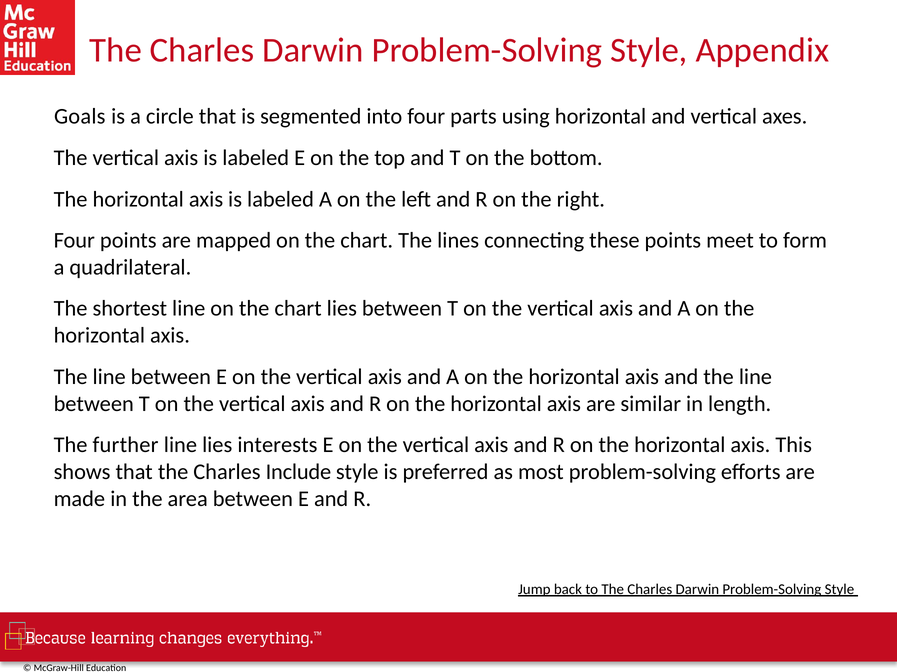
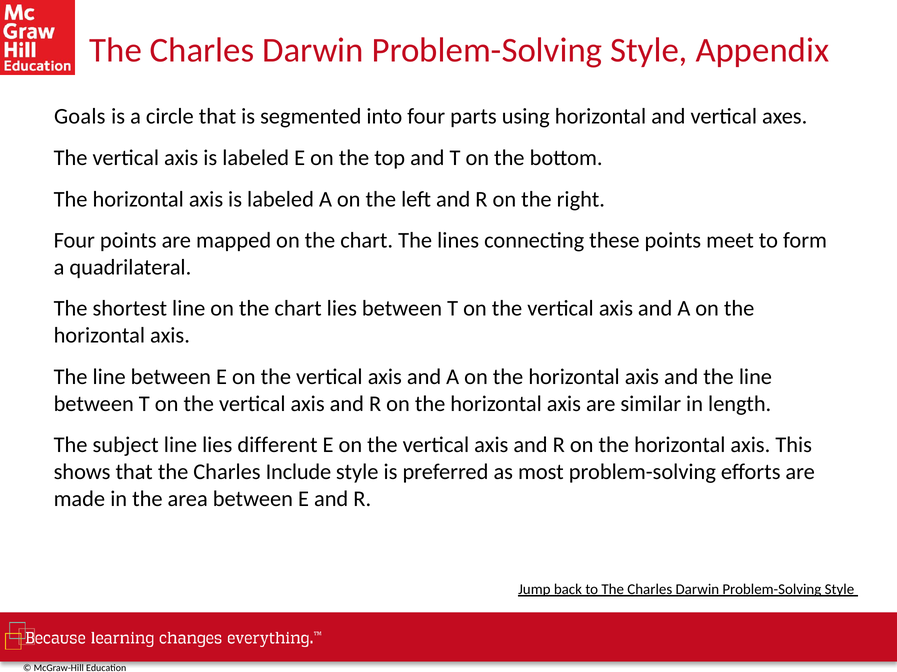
further: further -> subject
interests: interests -> different
